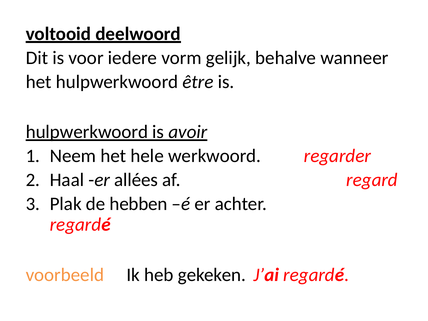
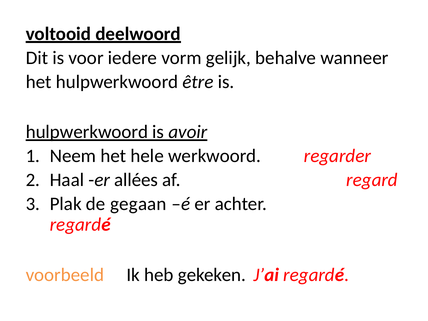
hebben: hebben -> gegaan
